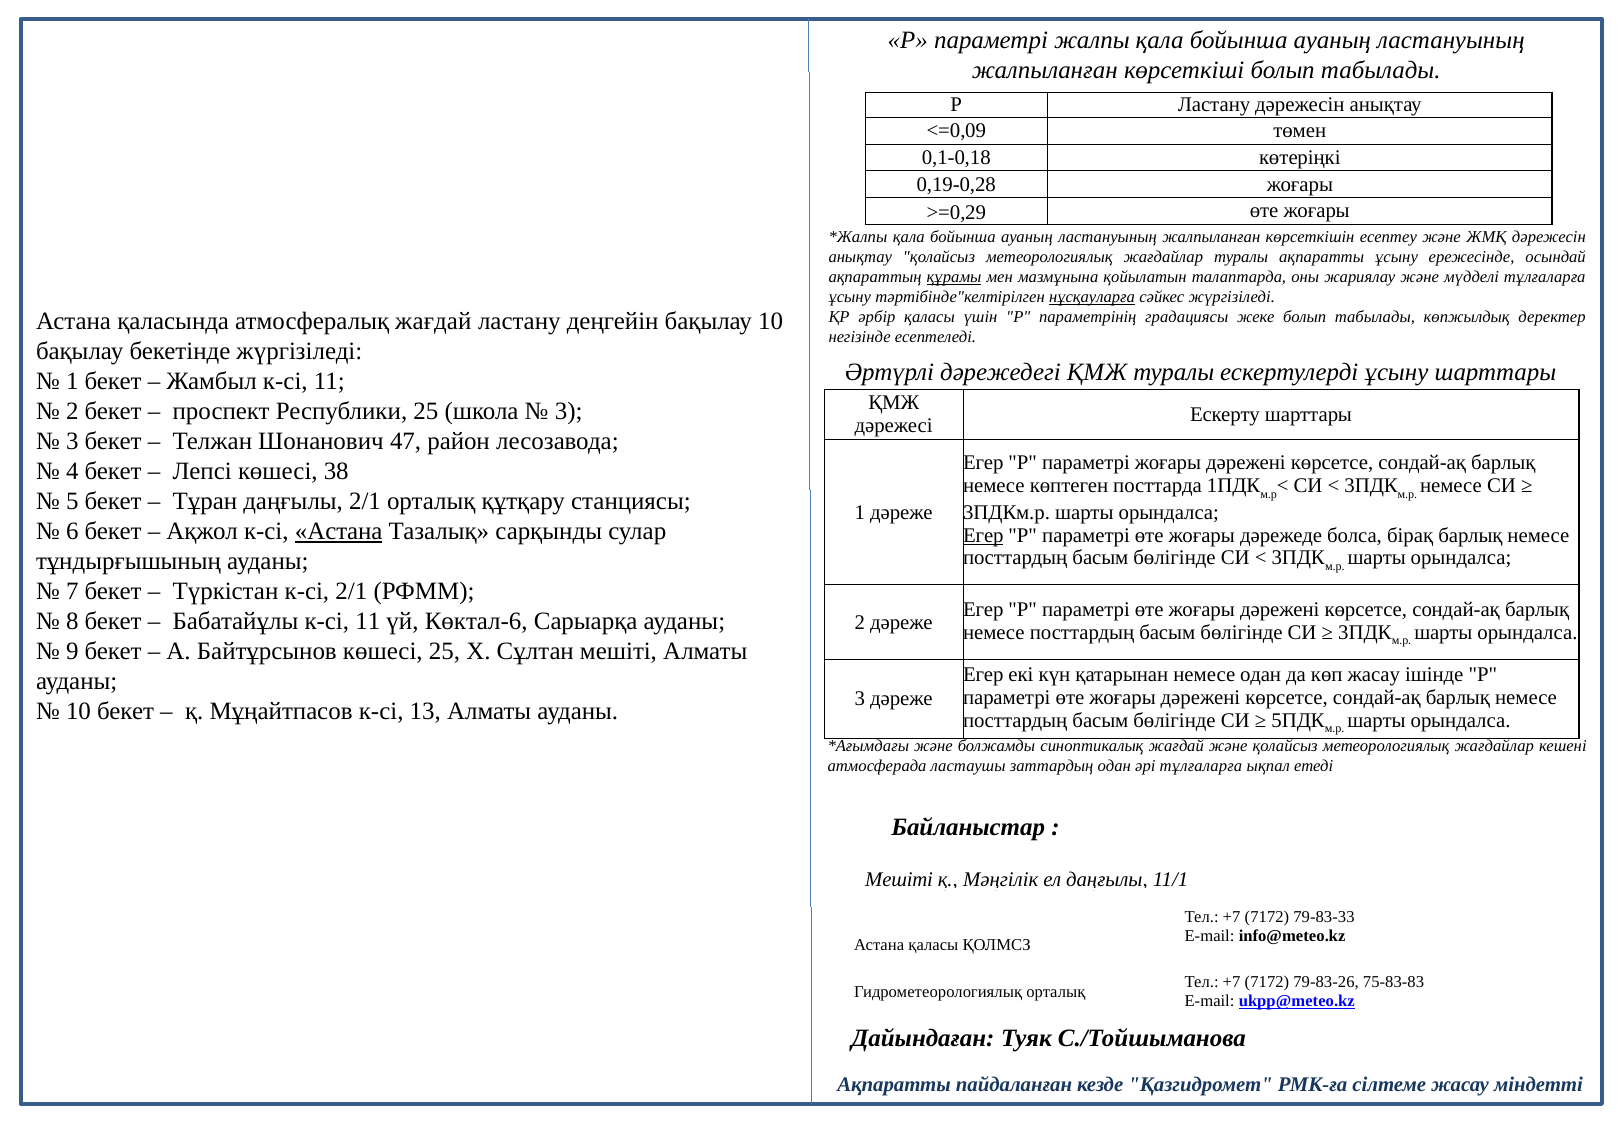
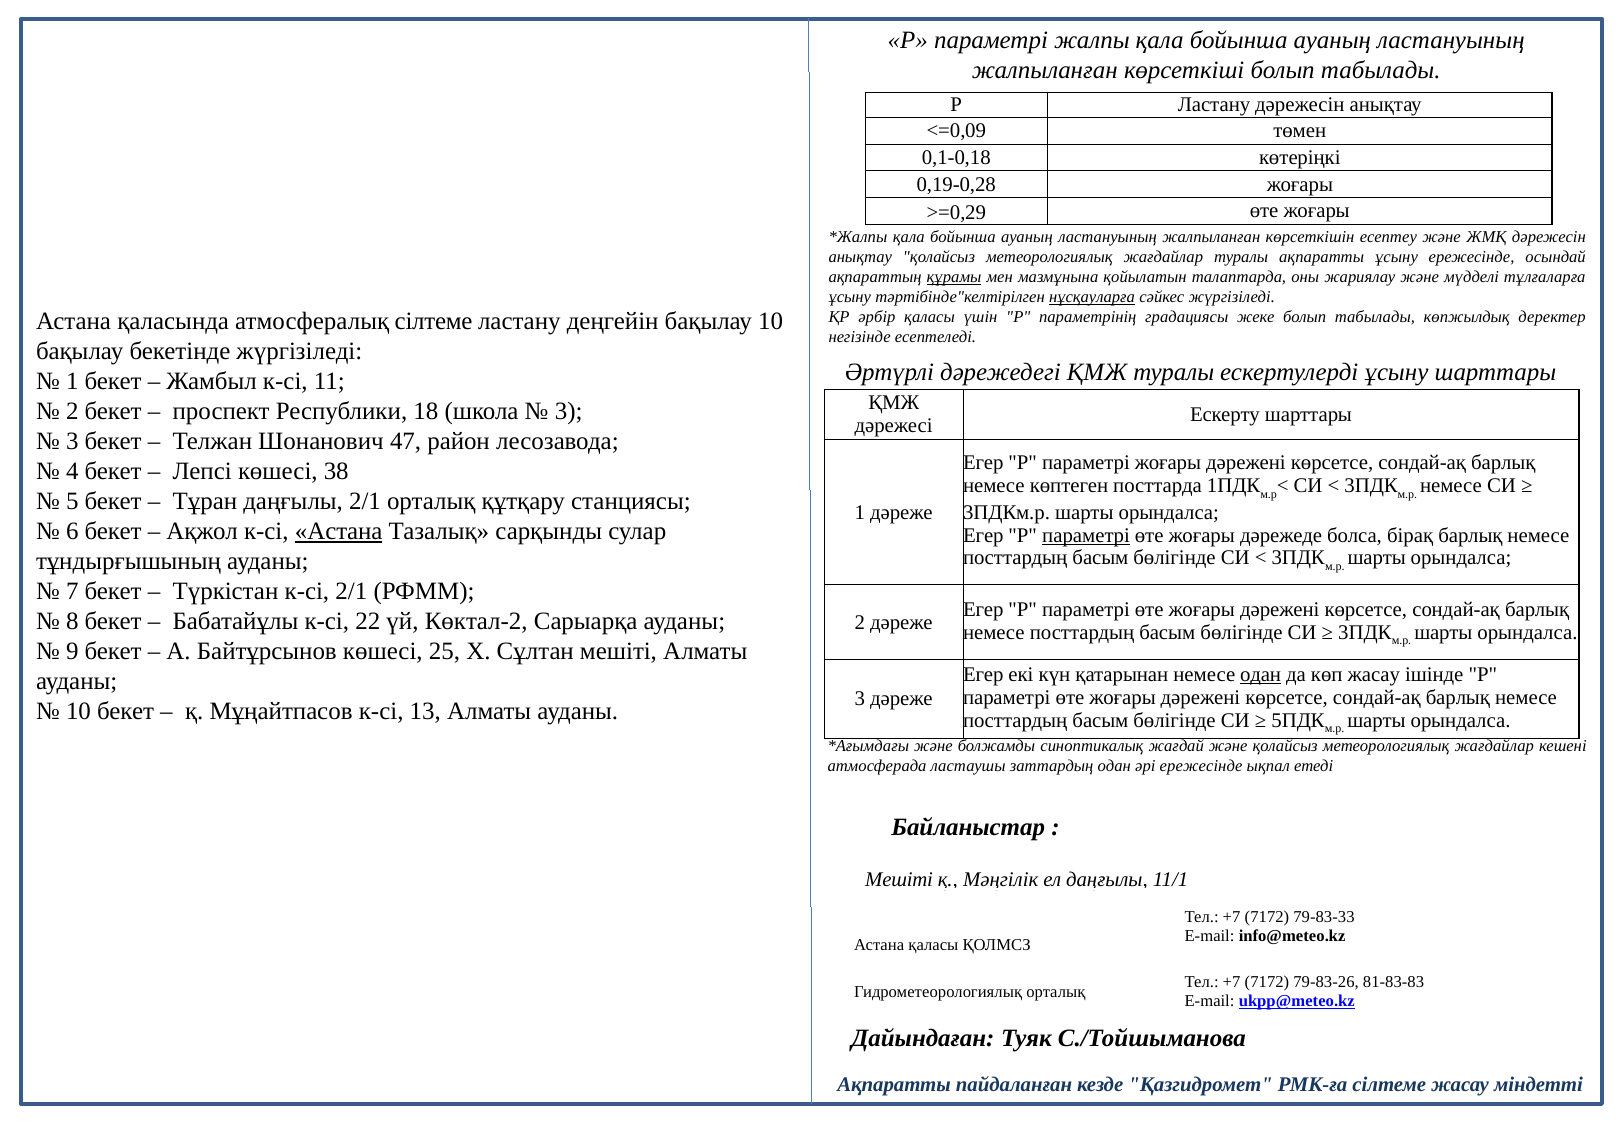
атмосфералық жағдай: жағдай -> сілтеме
Республики 25: 25 -> 18
Егер at (983, 535) underline: present -> none
параметрі at (1086, 535) underline: none -> present
Бабатайұлы к-сі 11: 11 -> 22
Көктал-6: Көктал-6 -> Көктал-2
одан at (1261, 675) underline: none -> present
әрі тұлғаларға: тұлғаларға -> ережесінде
75-83-83: 75-83-83 -> 81-83-83
